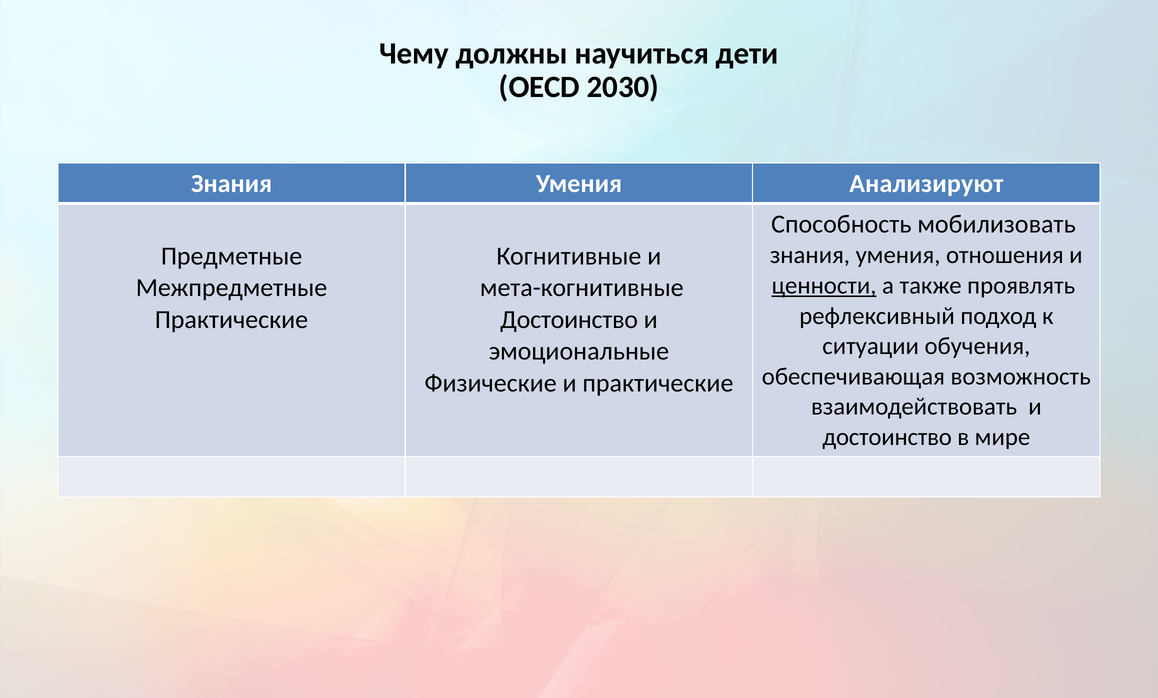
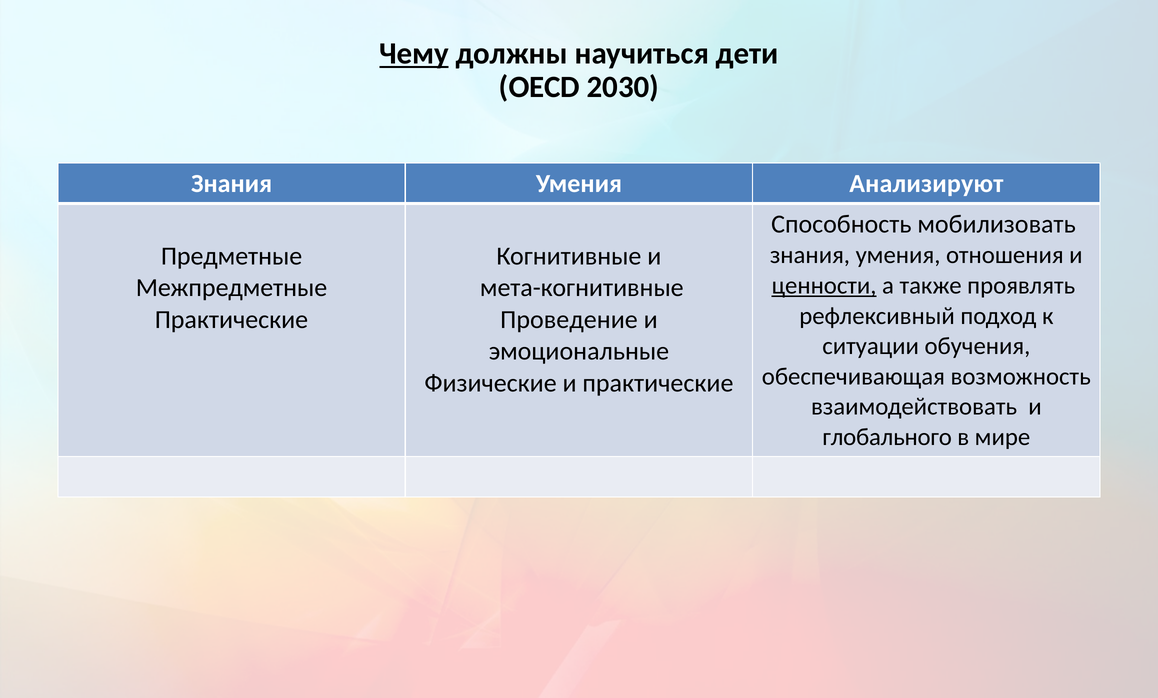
Чему underline: none -> present
Достоинство at (569, 320): Достоинство -> Проведение
достоинство at (887, 437): достоинство -> глобального
